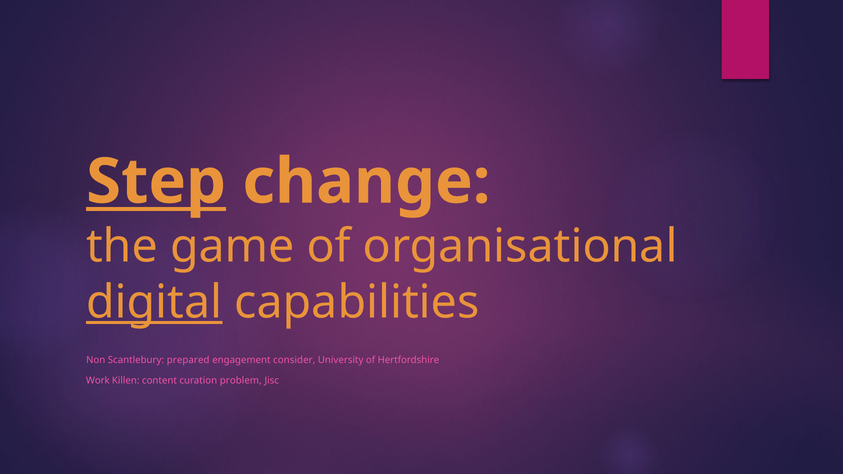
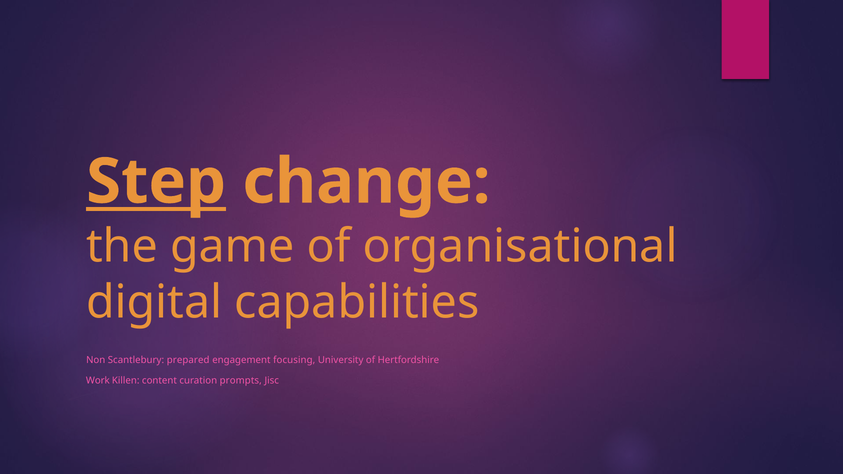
digital underline: present -> none
consider: consider -> focusing
problem: problem -> prompts
